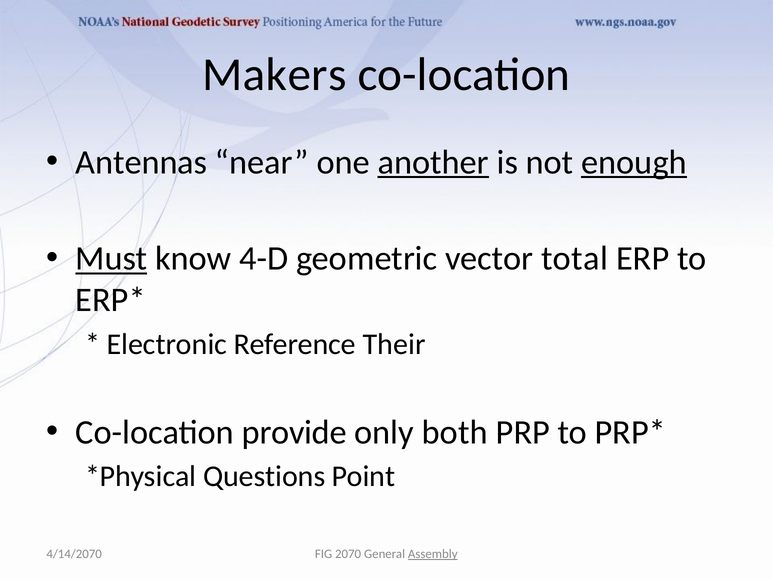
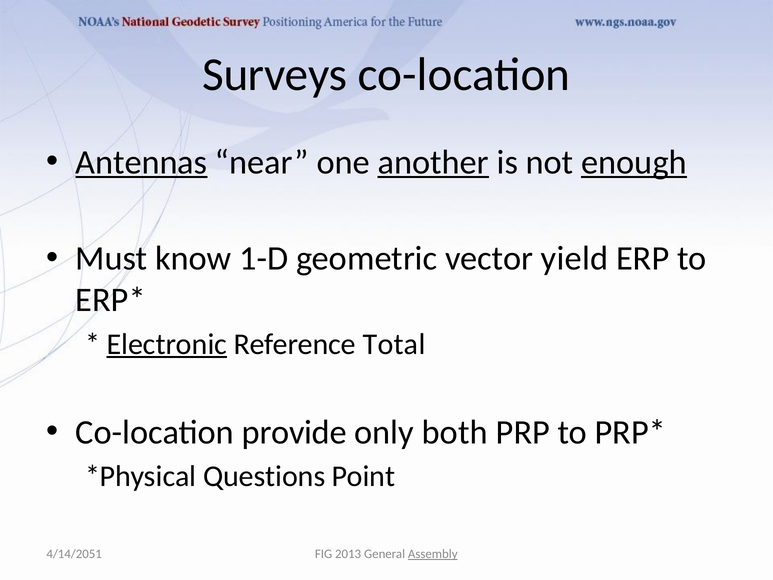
Makers: Makers -> Surveys
Antennas underline: none -> present
Must underline: present -> none
4-D: 4-D -> 1-D
total: total -> yield
Electronic underline: none -> present
Their: Their -> Total
4/14/2070: 4/14/2070 -> 4/14/2051
2070: 2070 -> 2013
